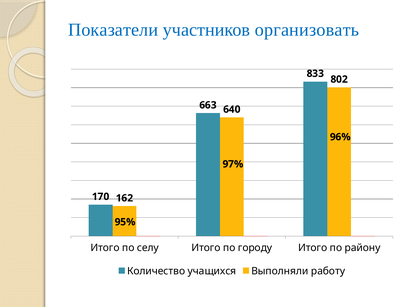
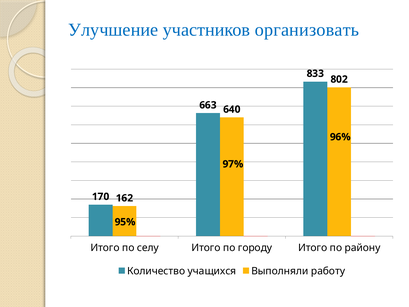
Показатели: Показатели -> Улучшение
